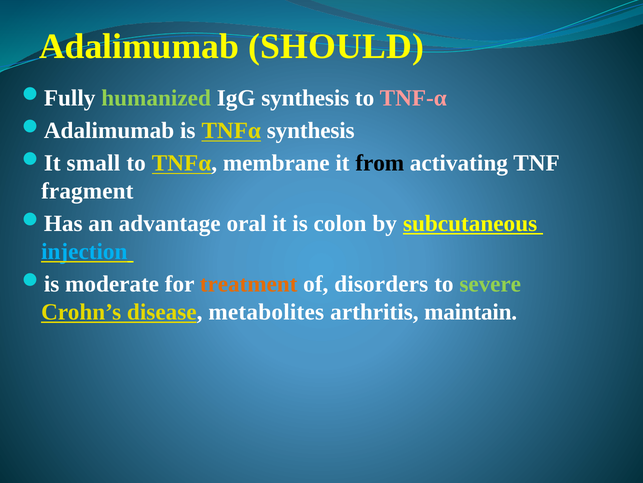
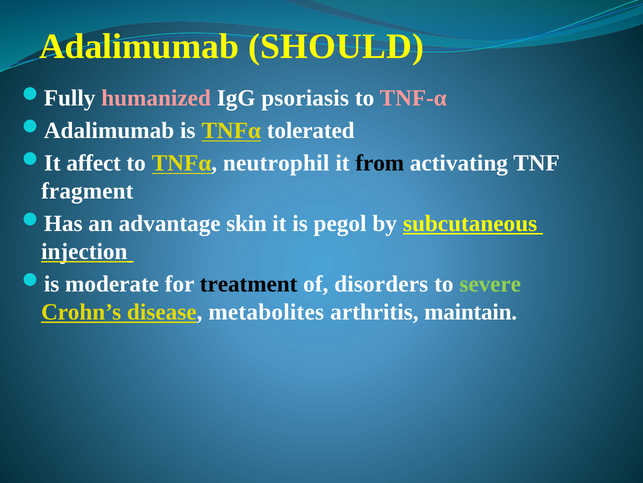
humanized colour: light green -> pink
IgG synthesis: synthesis -> psoriasis
TNFα synthesis: synthesis -> tolerated
small: small -> affect
membrane: membrane -> neutrophil
oral: oral -> skin
colon: colon -> pegol
injection colour: light blue -> white
treatment colour: orange -> black
